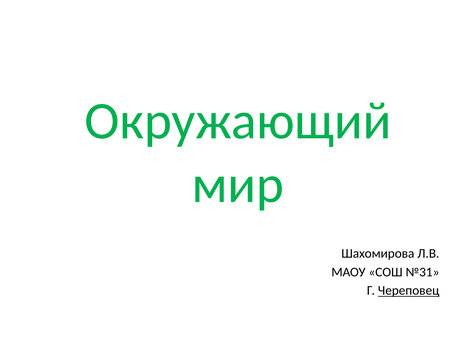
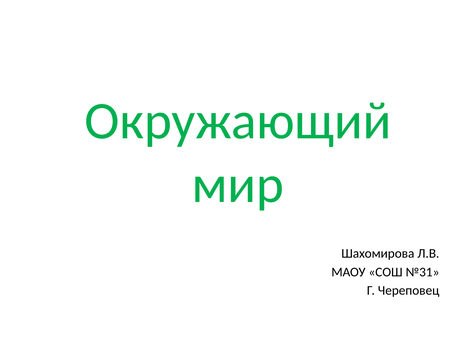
Череповец underline: present -> none
